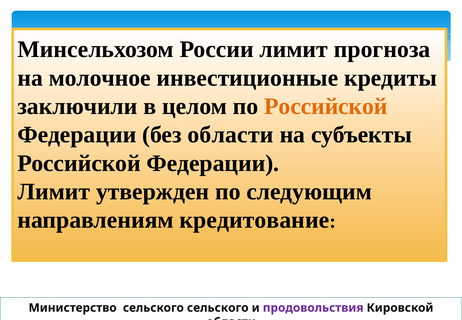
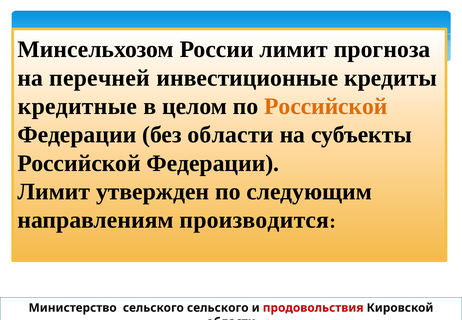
молочное: молочное -> перечней
заключили: заключили -> кредитные
кредитование: кредитование -> производится
продовольствия colour: purple -> red
